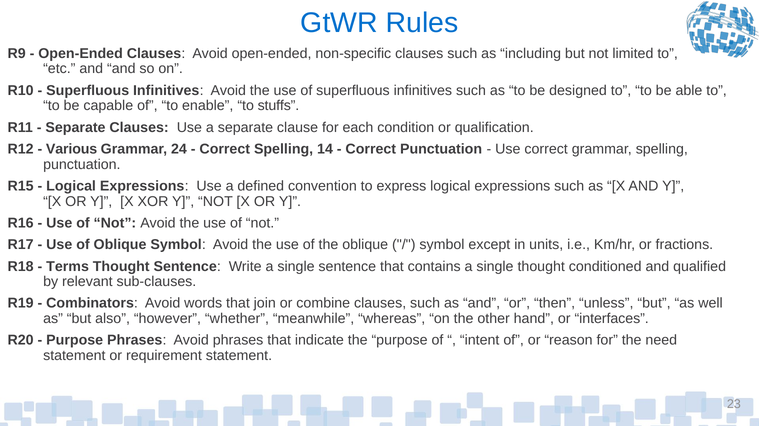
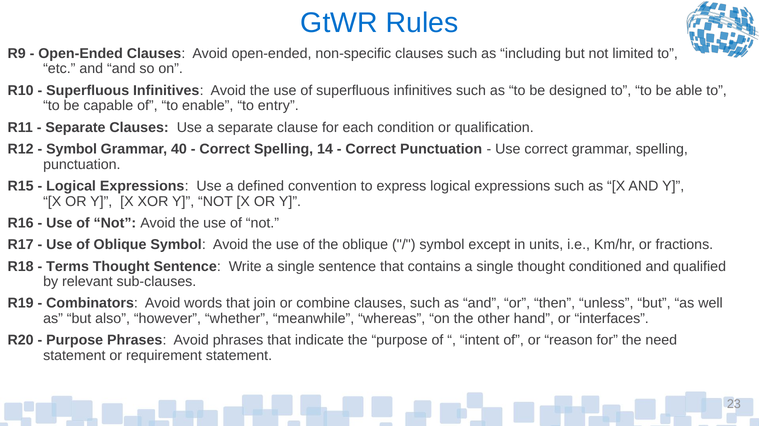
stuffs: stuffs -> entry
Various at (72, 149): Various -> Symbol
24: 24 -> 40
